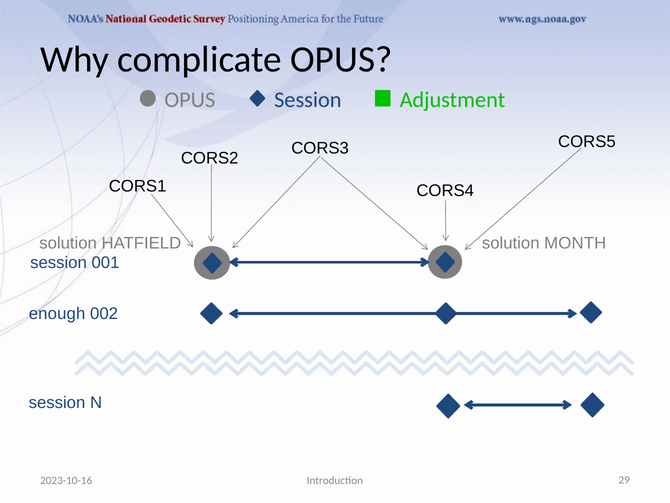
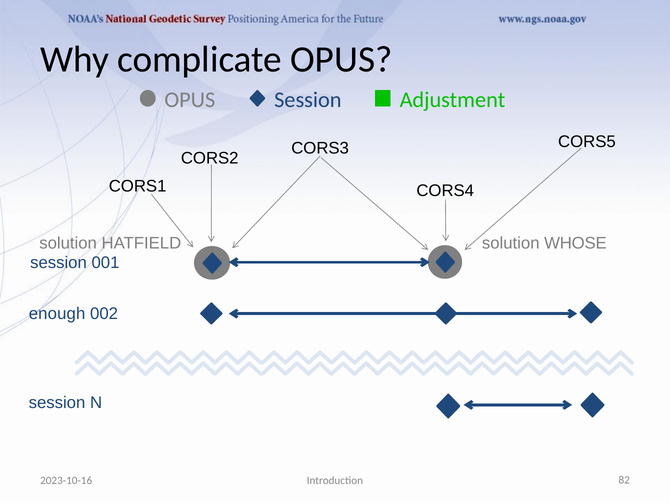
MONTH: MONTH -> WHOSE
29: 29 -> 82
